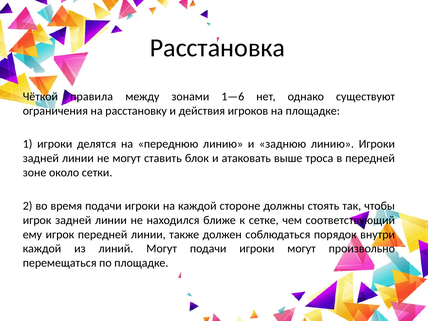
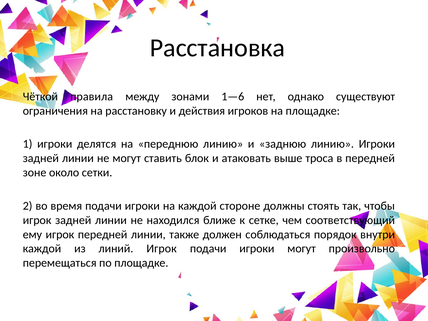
линий Могут: Могут -> Игрок
